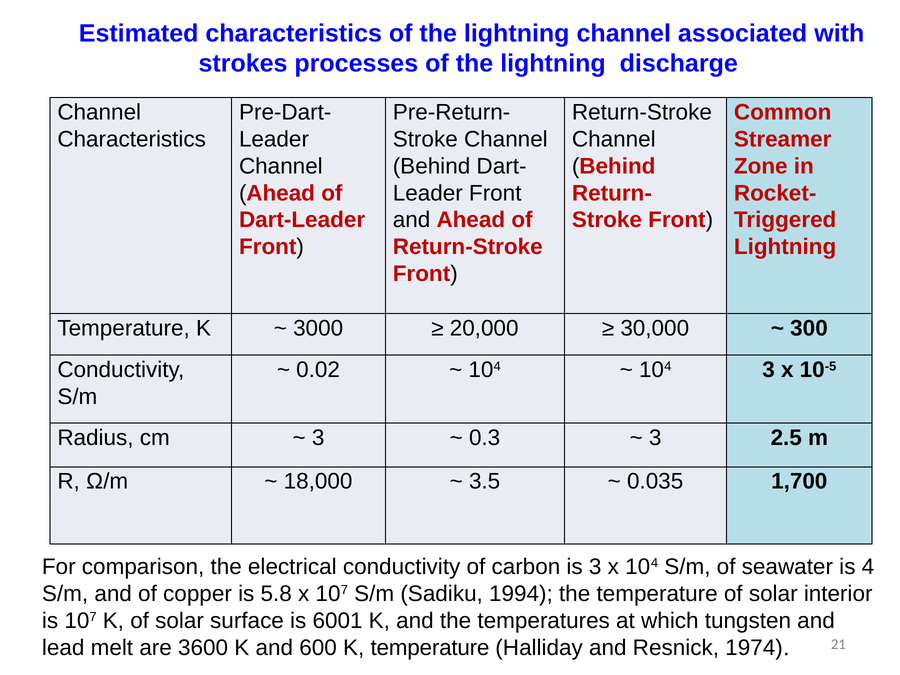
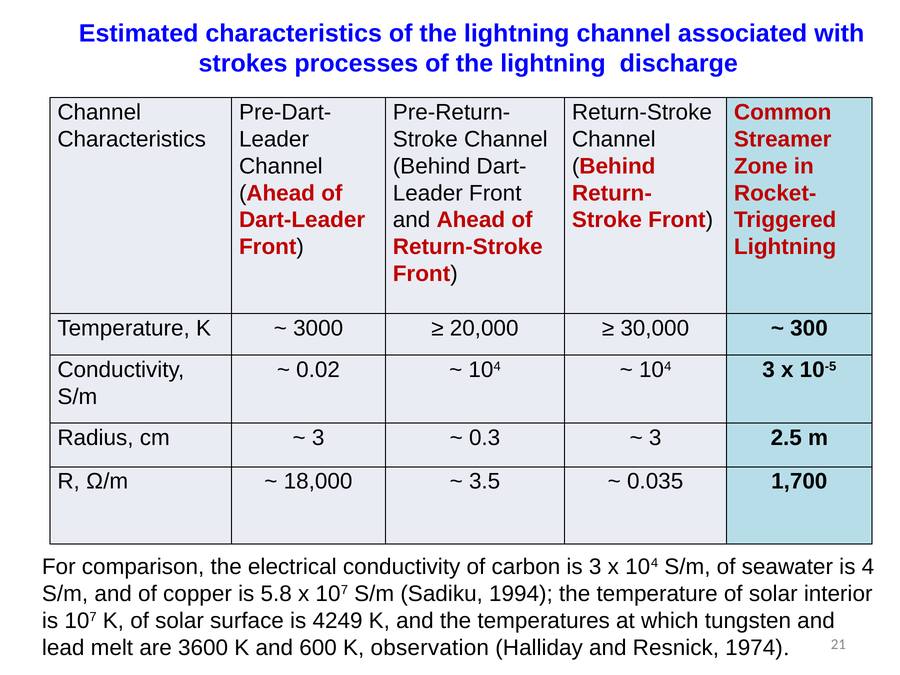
6001: 6001 -> 4249
K temperature: temperature -> observation
